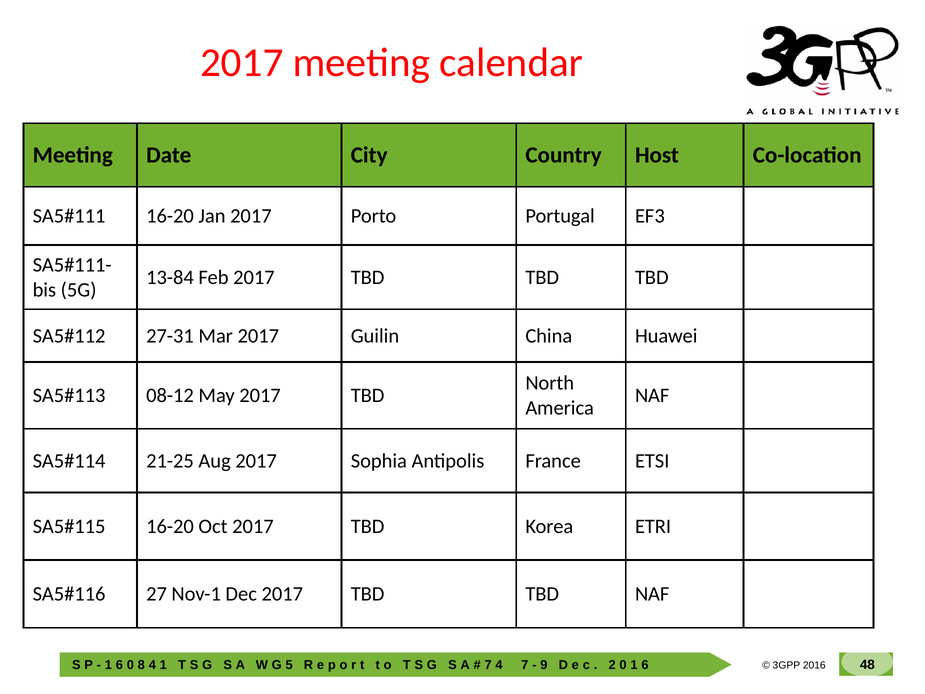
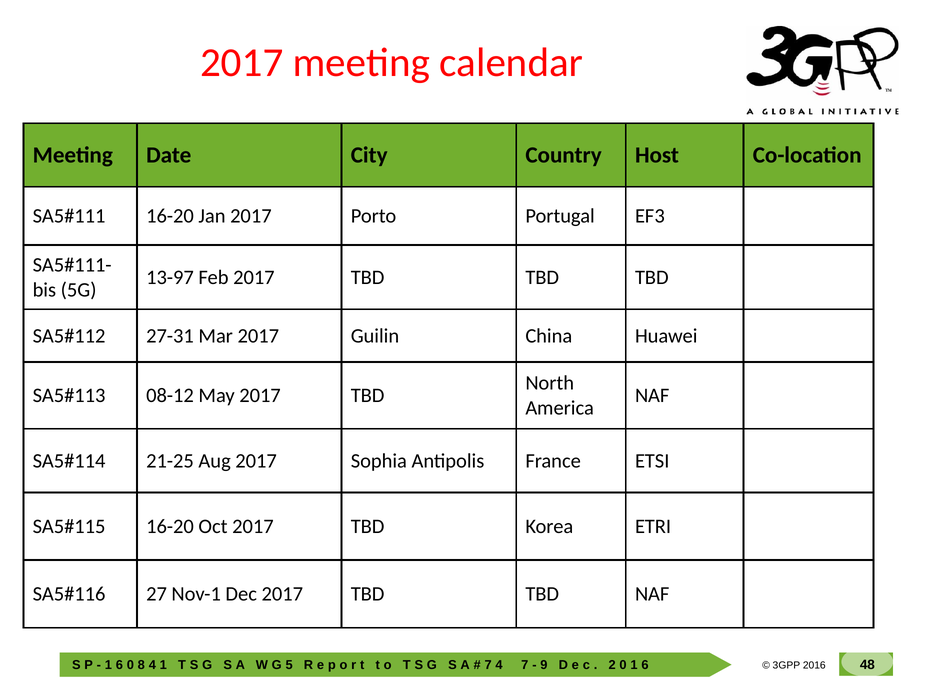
13-84: 13-84 -> 13-97
